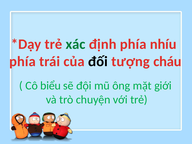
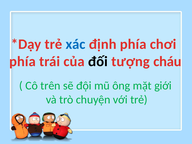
xác colour: green -> blue
nhíu: nhíu -> chơi
biểu: biểu -> trên
